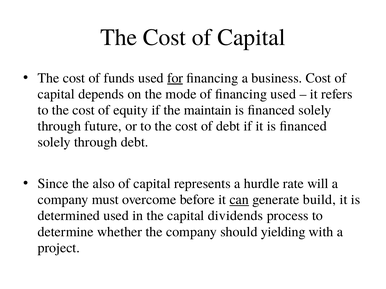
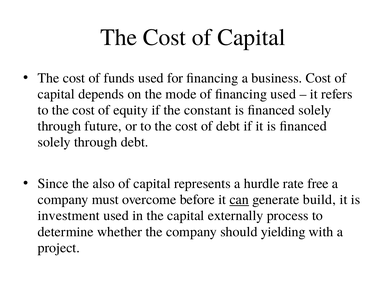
for underline: present -> none
maintain: maintain -> constant
will: will -> free
determined: determined -> investment
dividends: dividends -> externally
